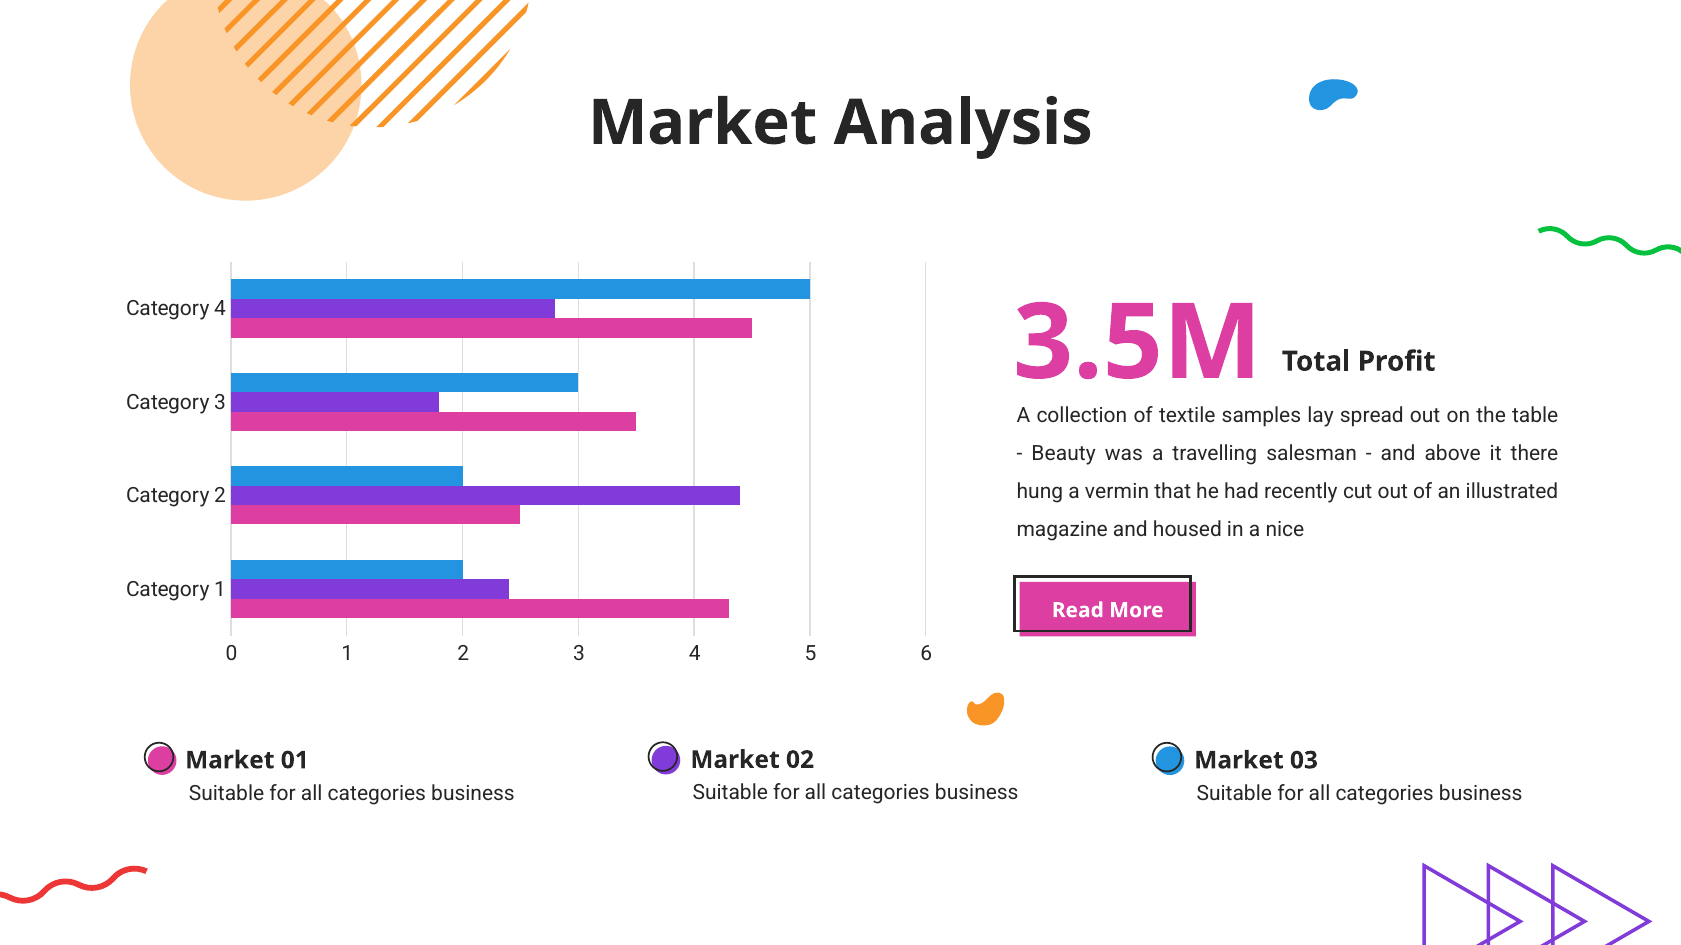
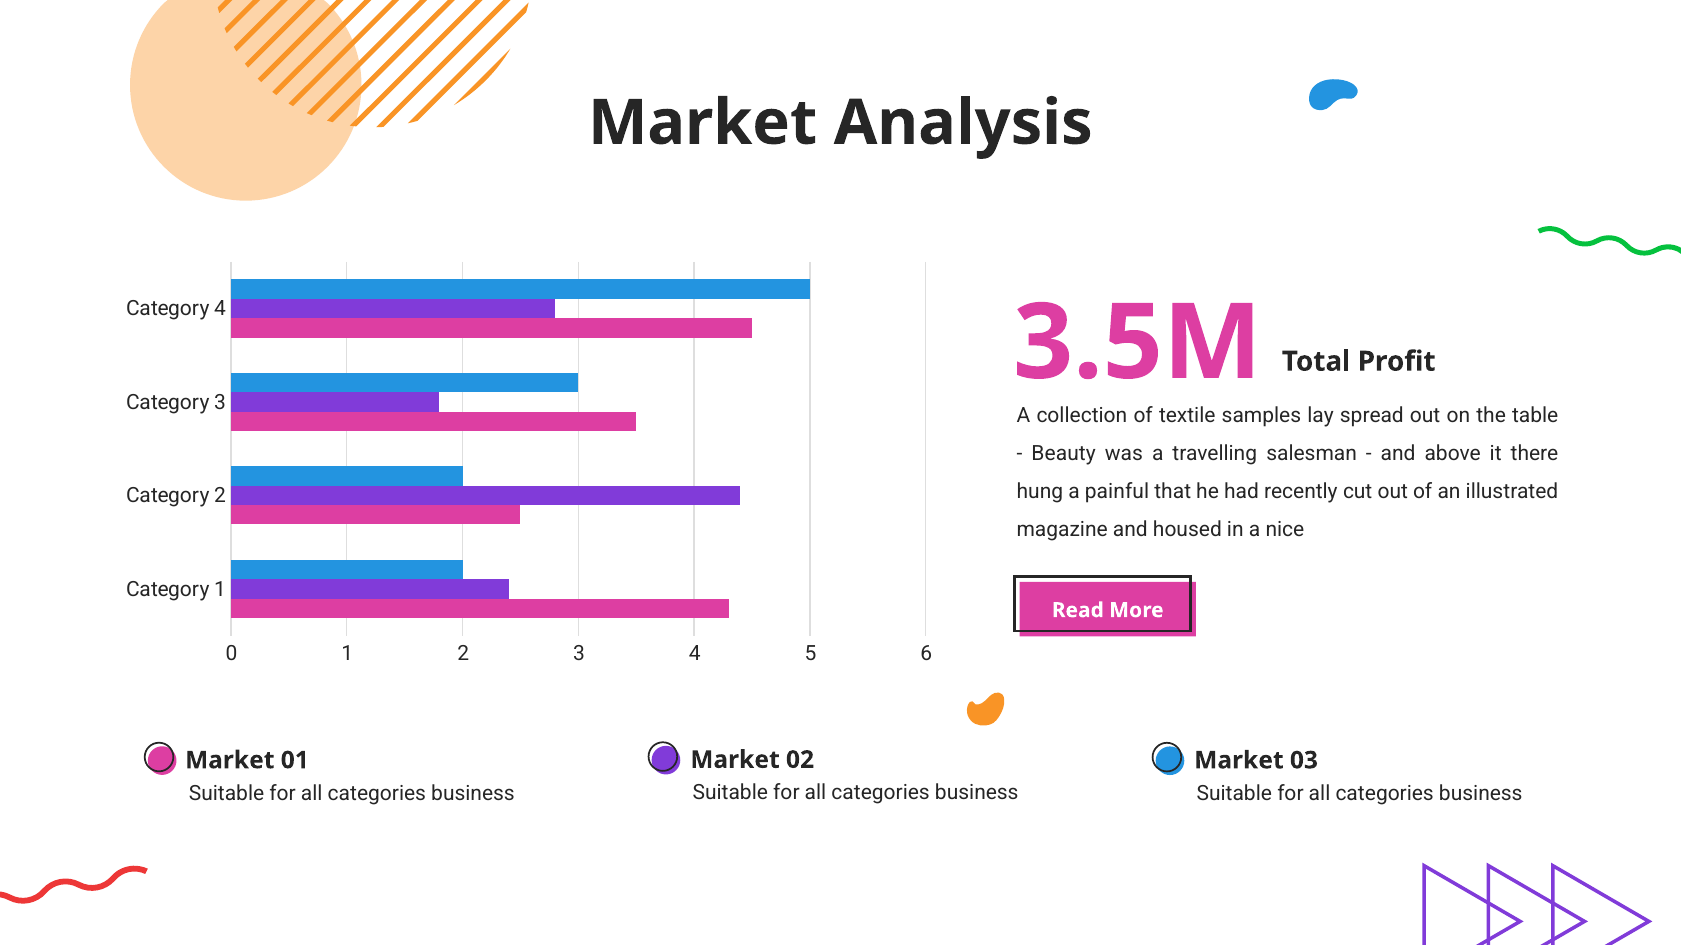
vermin: vermin -> painful
